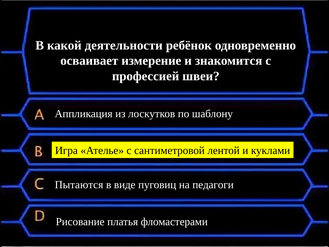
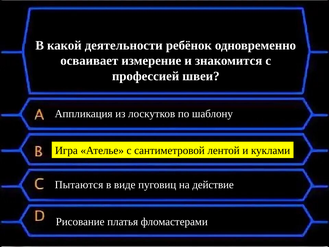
педагоги: педагоги -> действие
